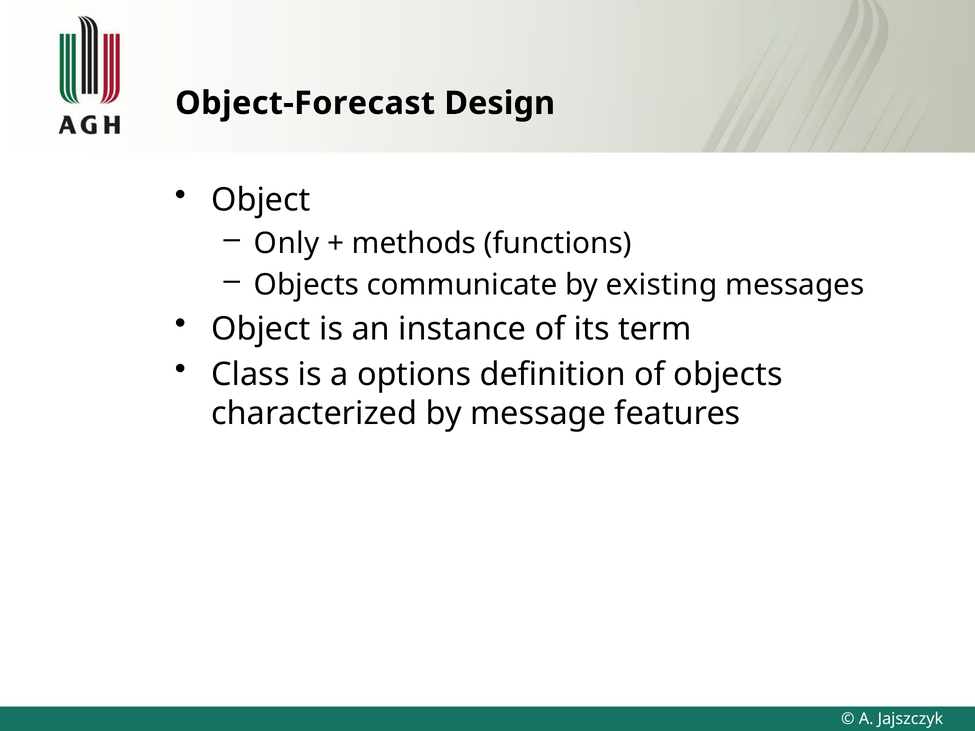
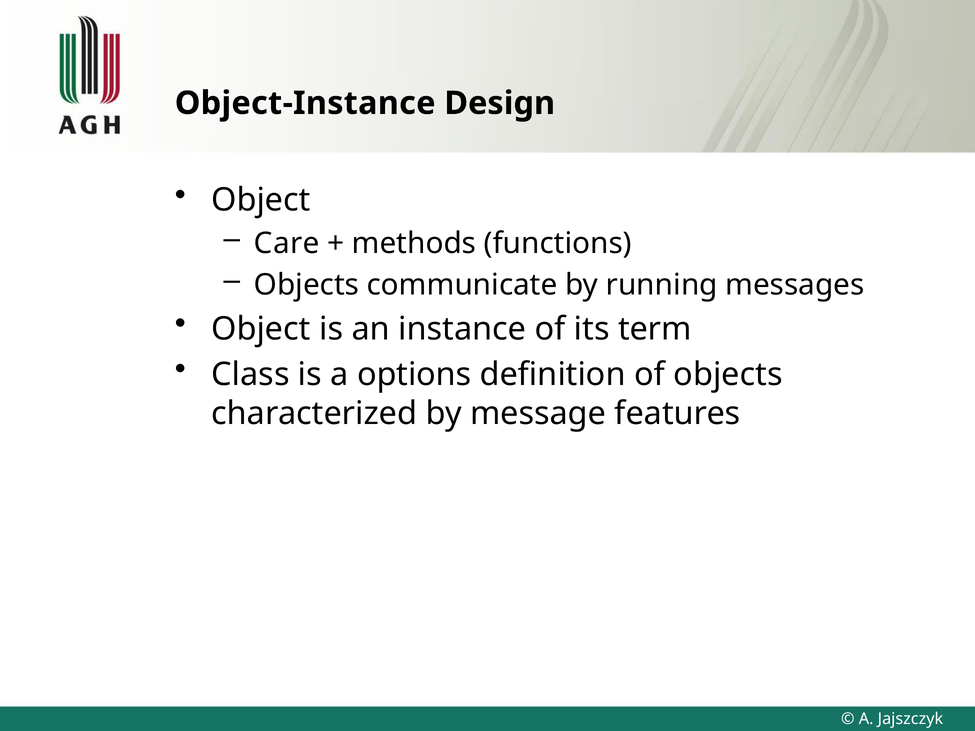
Object-Forecast: Object-Forecast -> Object-Instance
Only: Only -> Care
existing: existing -> running
